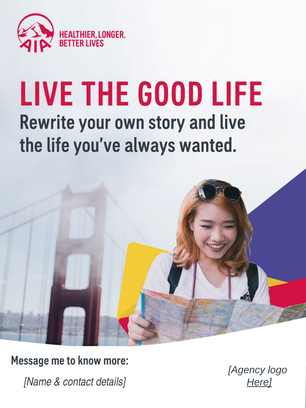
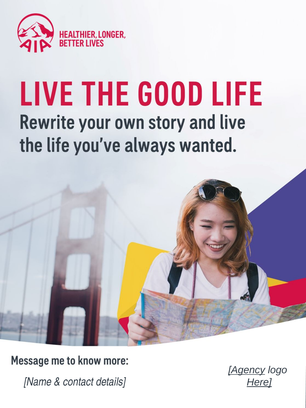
Agency underline: none -> present
